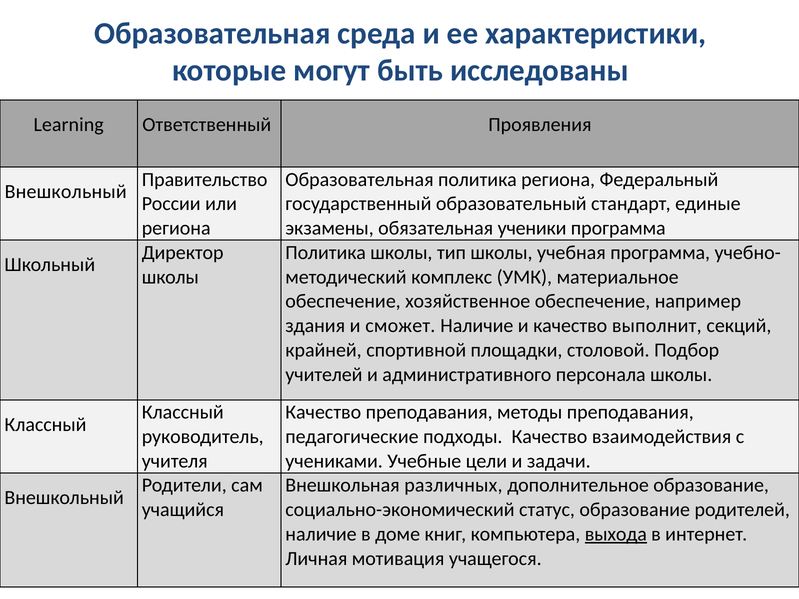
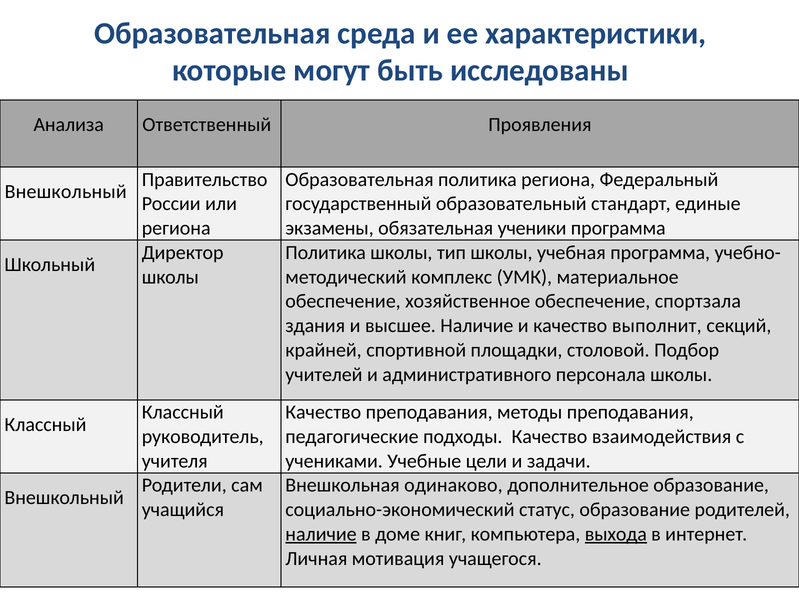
Learning: Learning -> Анализа
например: например -> спортзала
сможет: сможет -> высшее
различных: различных -> одинаково
наличие at (321, 534) underline: none -> present
